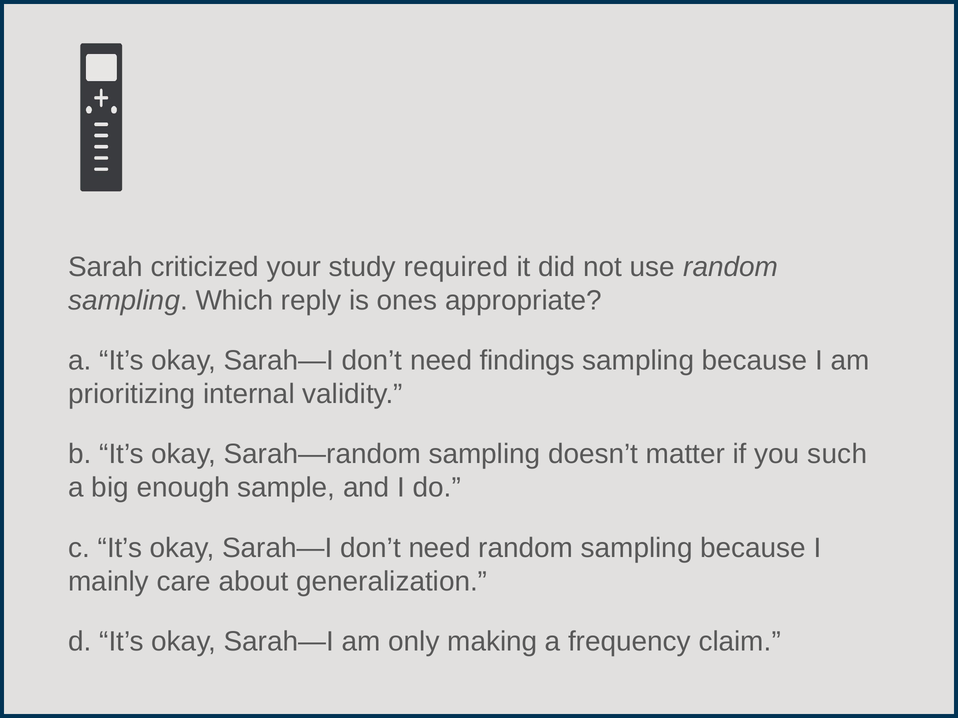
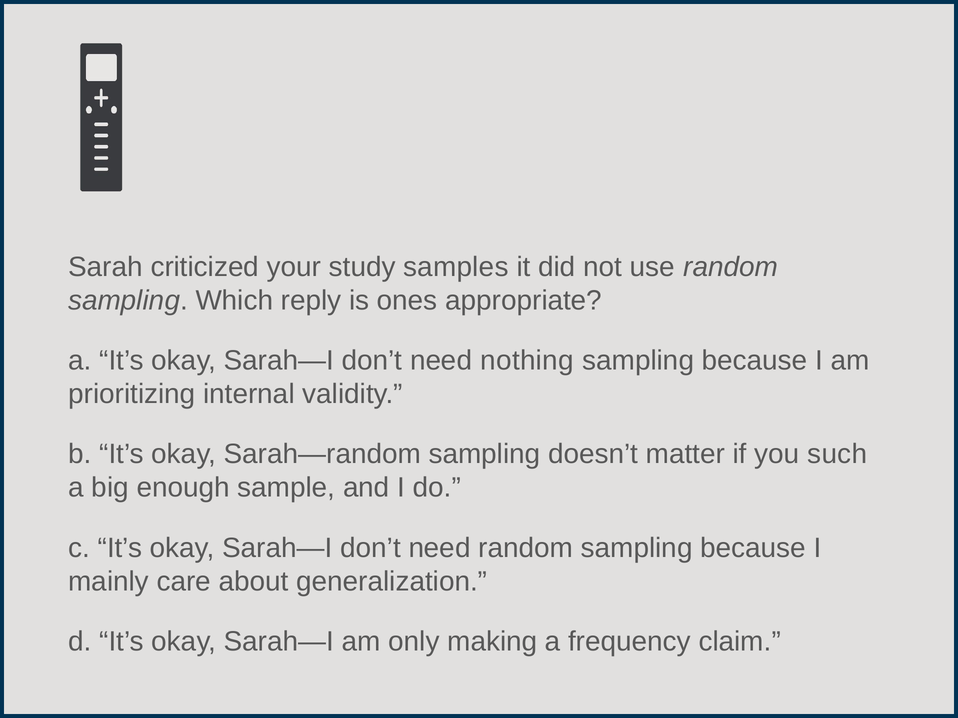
required: required -> samples
findings: findings -> nothing
